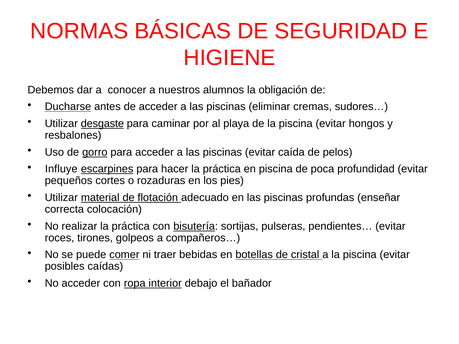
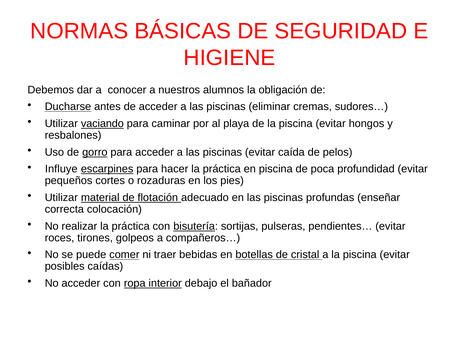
desgaste: desgaste -> vaciando
